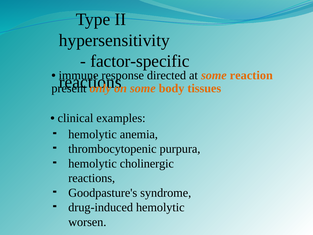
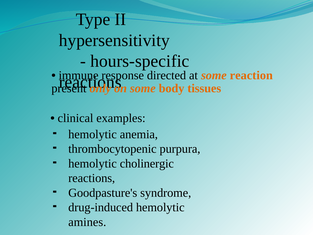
factor-specific: factor-specific -> hours-specific
worsen: worsen -> amines
